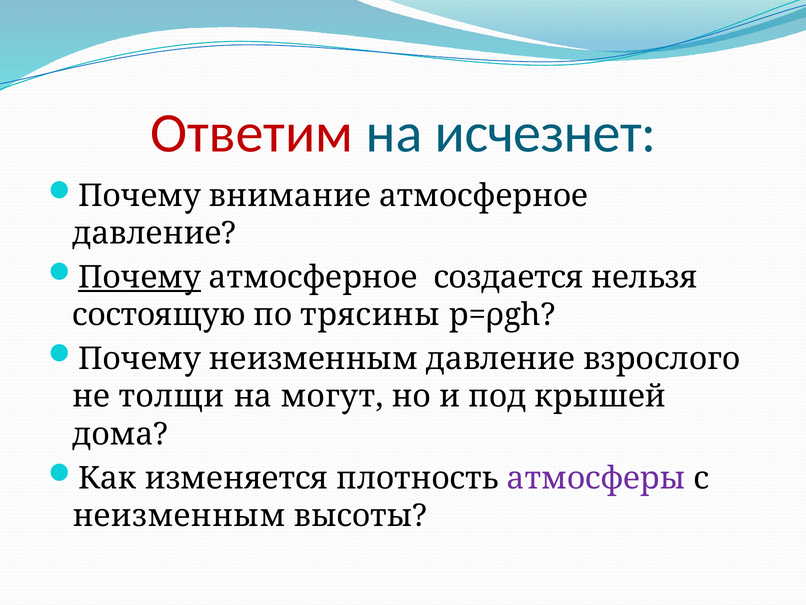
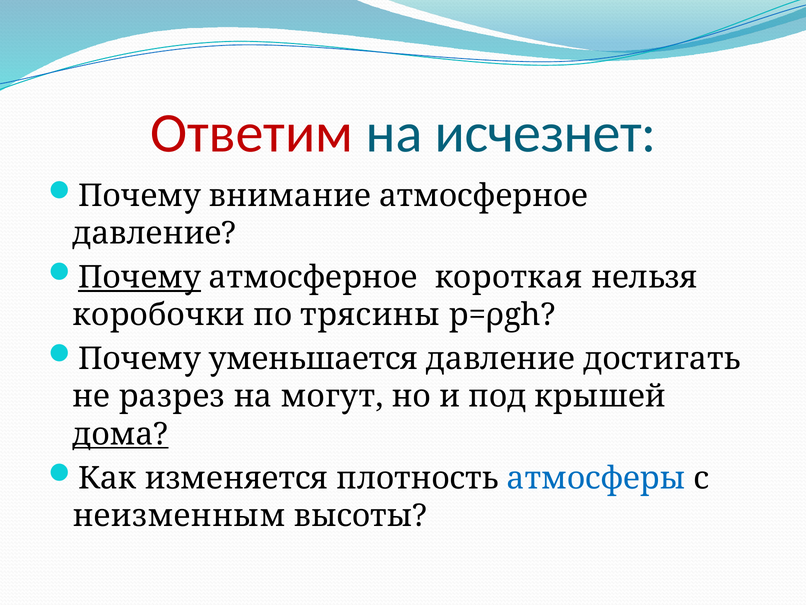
создается: создается -> короткая
состоящую: состоящую -> коробочки
Почему неизменным: неизменным -> уменьшается
взрослого: взрослого -> достигать
толщи: толщи -> разрез
дома underline: none -> present
атмосферы colour: purple -> blue
